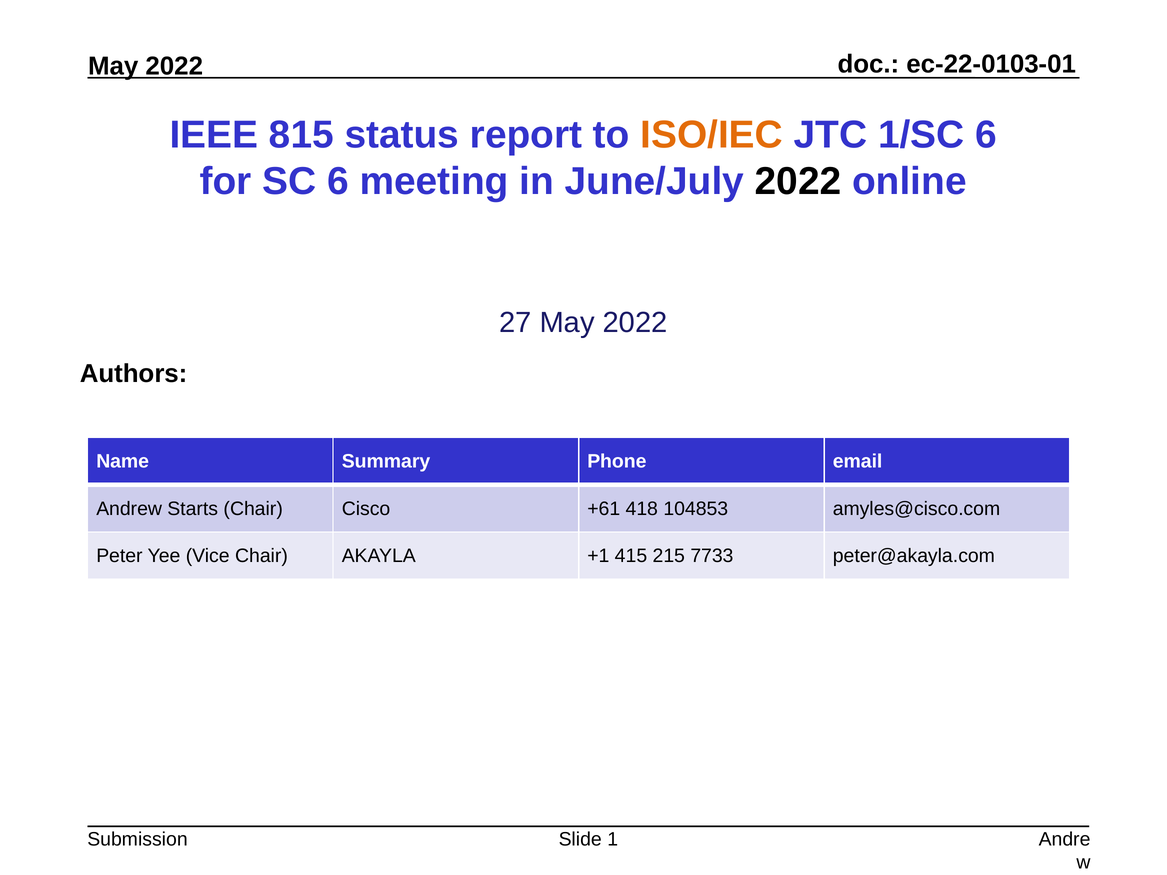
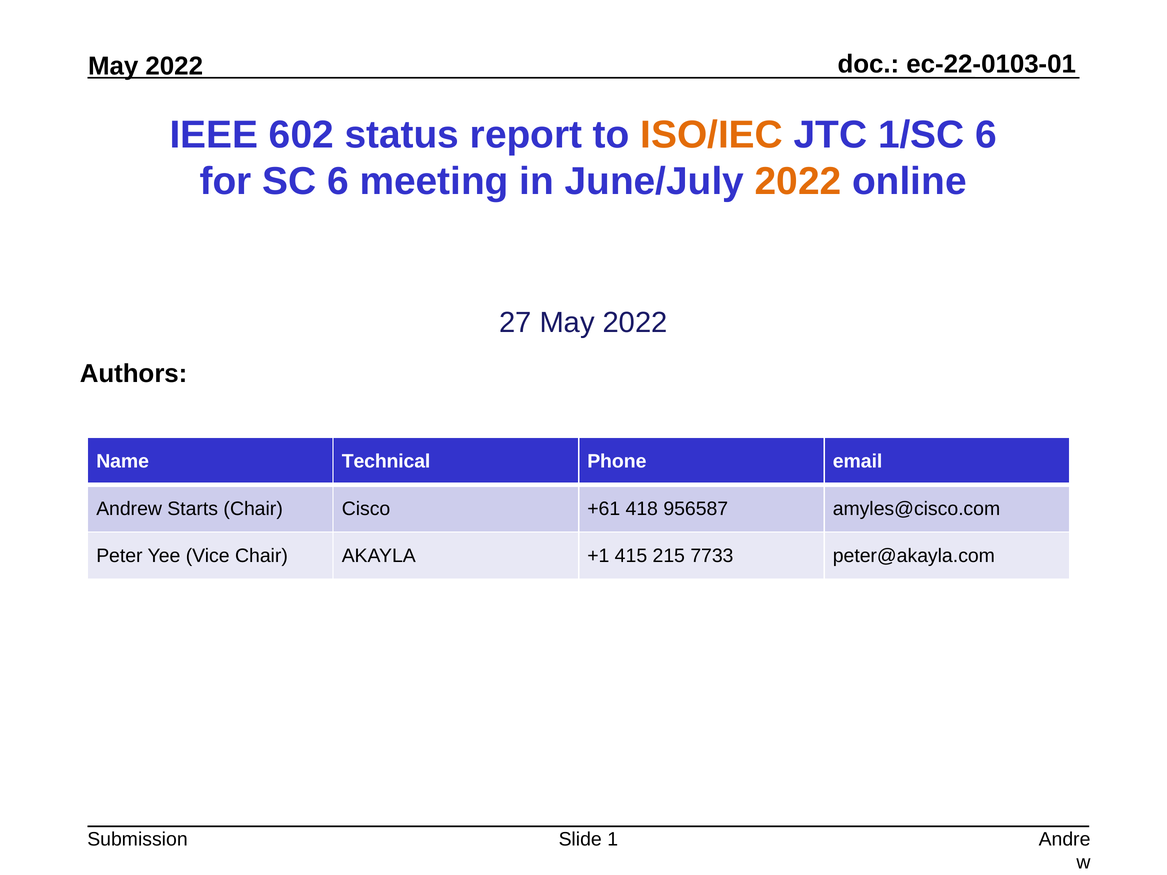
815: 815 -> 602
2022 at (798, 182) colour: black -> orange
Summary: Summary -> Technical
104853: 104853 -> 956587
